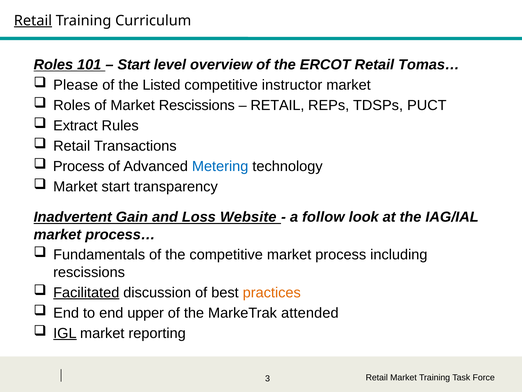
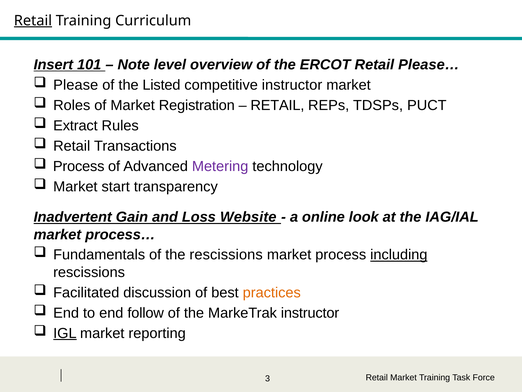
Roles at (53, 65): Roles -> Insert
Start at (134, 65): Start -> Note
Tomas…: Tomas… -> Please…
Market Rescissions: Rescissions -> Registration
Metering colour: blue -> purple
follow: follow -> online
the competitive: competitive -> rescissions
including underline: none -> present
Facilitated underline: present -> none
upper: upper -> follow
MarkeTrak attended: attended -> instructor
